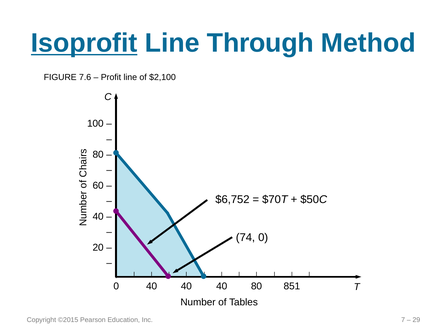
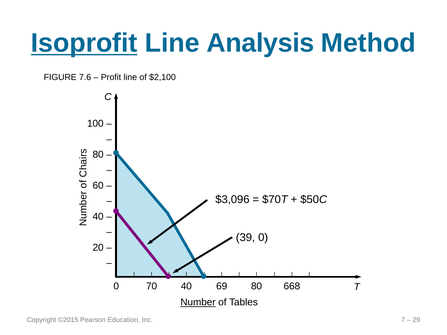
Through: Through -> Analysis
$6,752: $6,752 -> $3,096
74: 74 -> 39
0 40: 40 -> 70
40 at (222, 287): 40 -> 69
851: 851 -> 668
Number underline: none -> present
